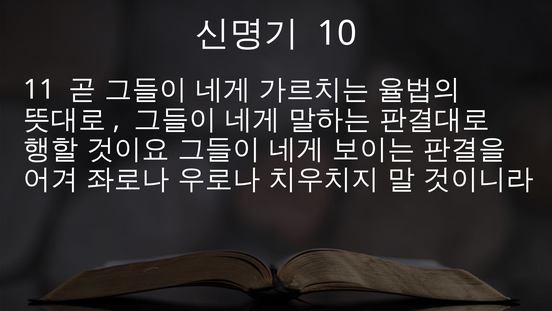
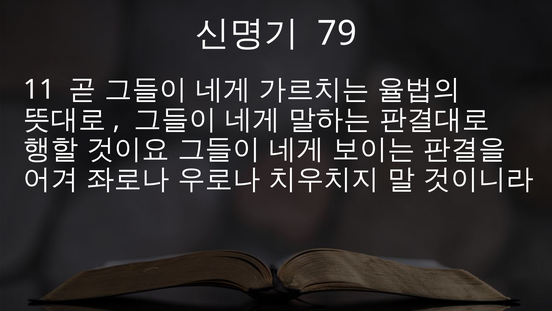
10: 10 -> 79
